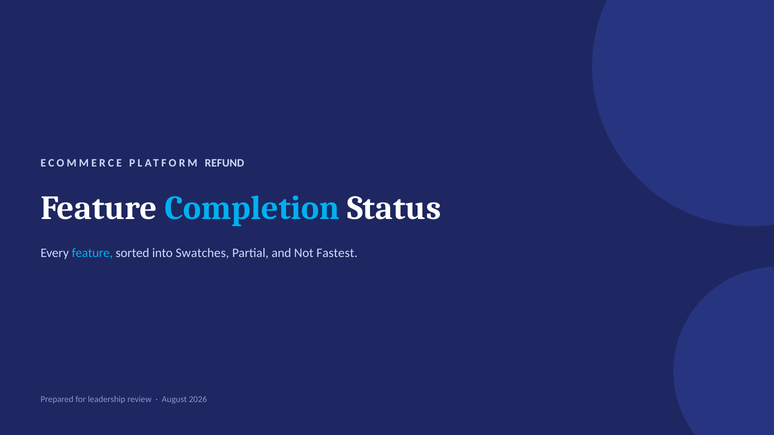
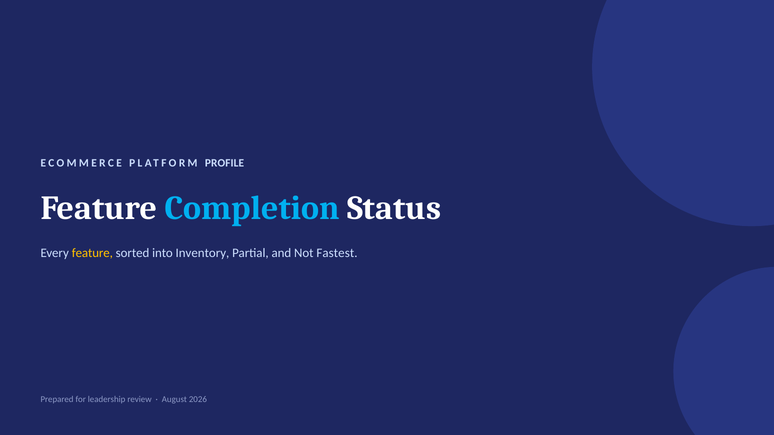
REFUND: REFUND -> PROFILE
feature at (92, 253) colour: light blue -> yellow
Swatches: Swatches -> Inventory
